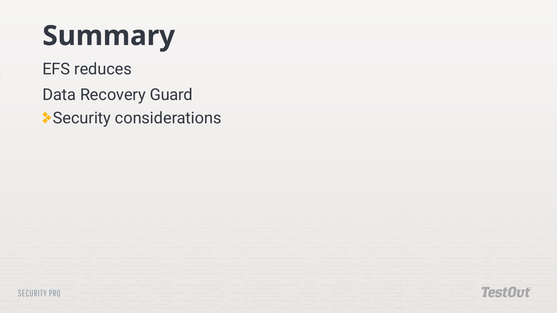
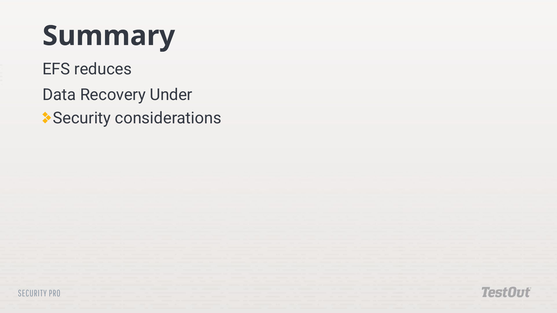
Guard: Guard -> Under
